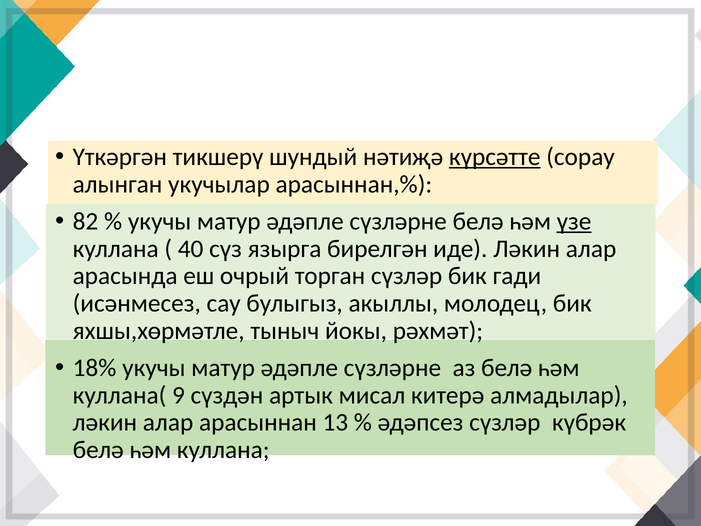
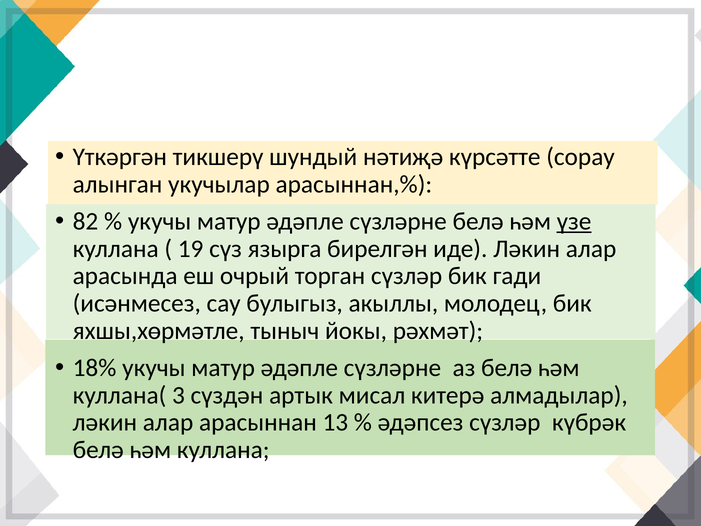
күрсәтте underline: present -> none
40: 40 -> 19
9: 9 -> 3
